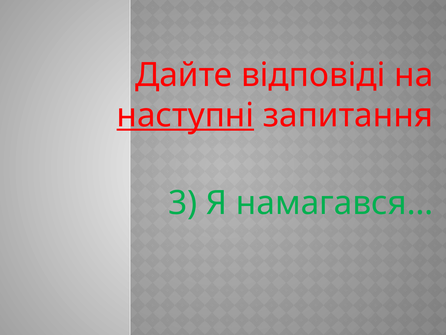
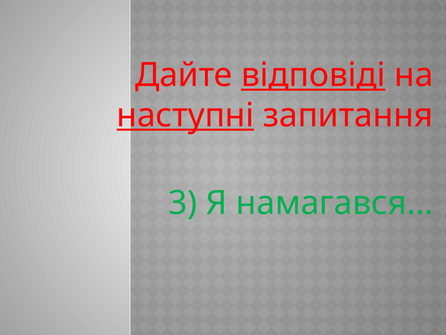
відповіді underline: none -> present
